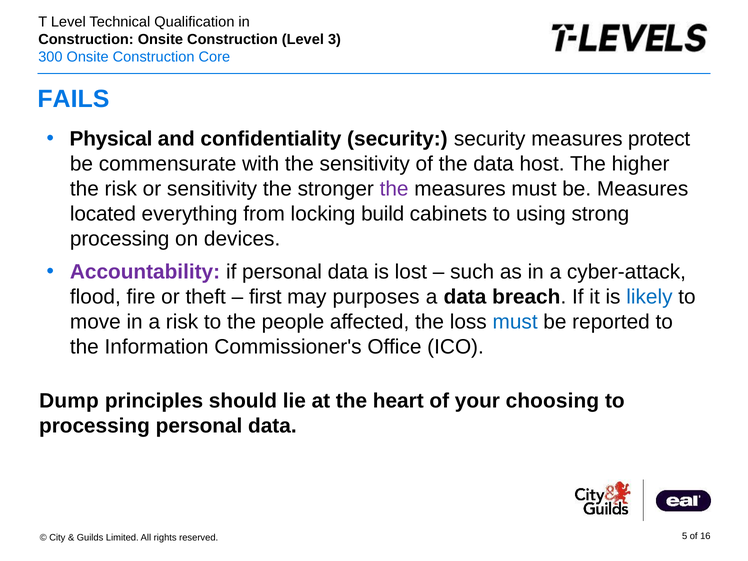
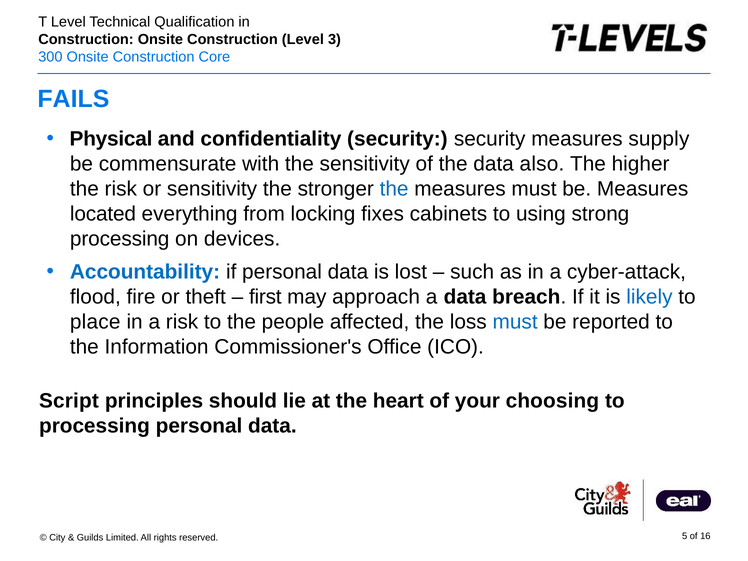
protect: protect -> supply
host: host -> also
the at (394, 189) colour: purple -> blue
build: build -> fixes
Accountability colour: purple -> blue
purposes: purposes -> approach
move: move -> place
Dump: Dump -> Script
